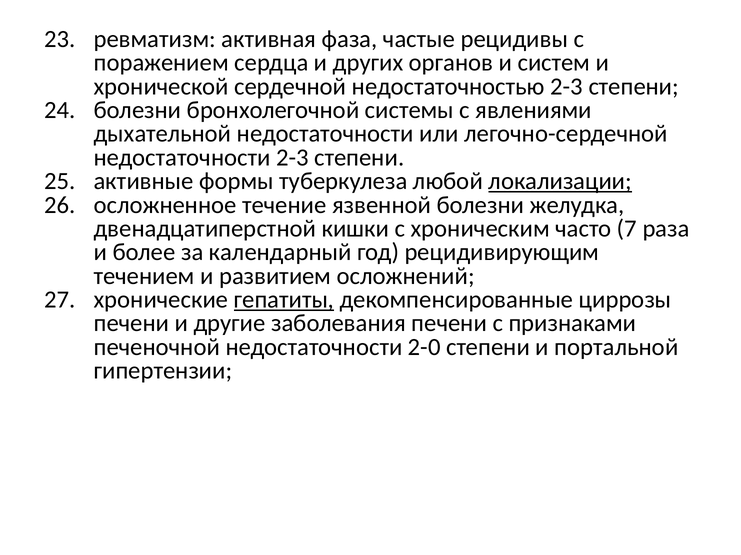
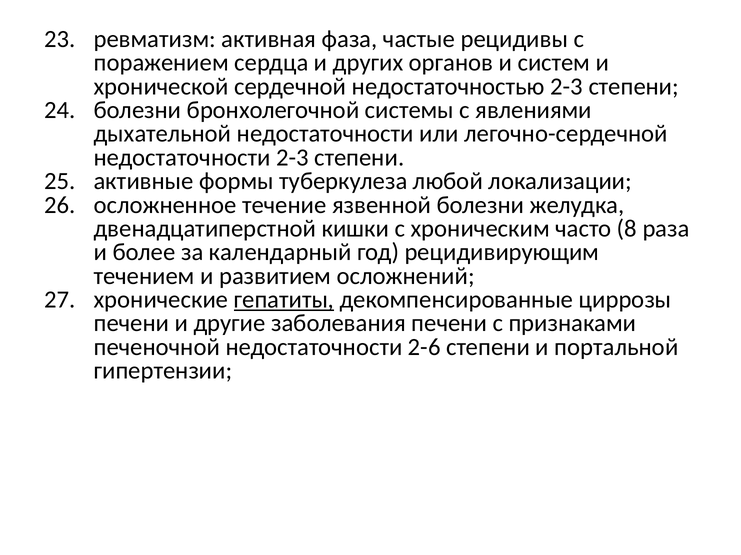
локализации underline: present -> none
7: 7 -> 8
2-0: 2-0 -> 2-6
